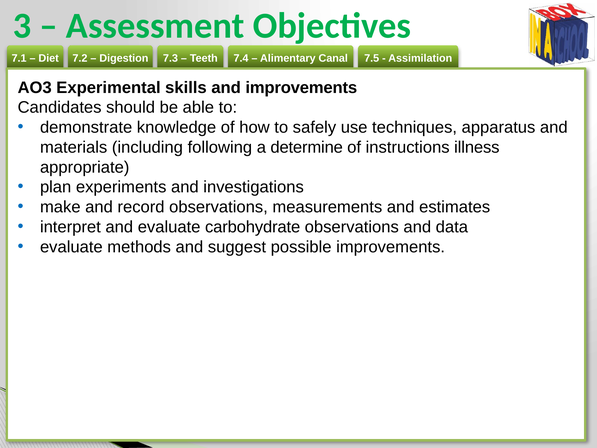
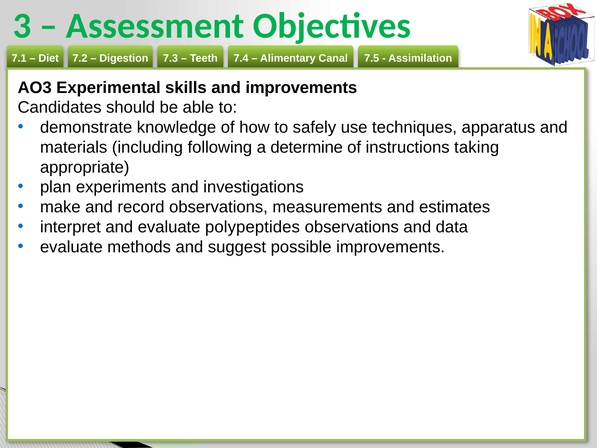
illness: illness -> taking
carbohydrate: carbohydrate -> polypeptides
